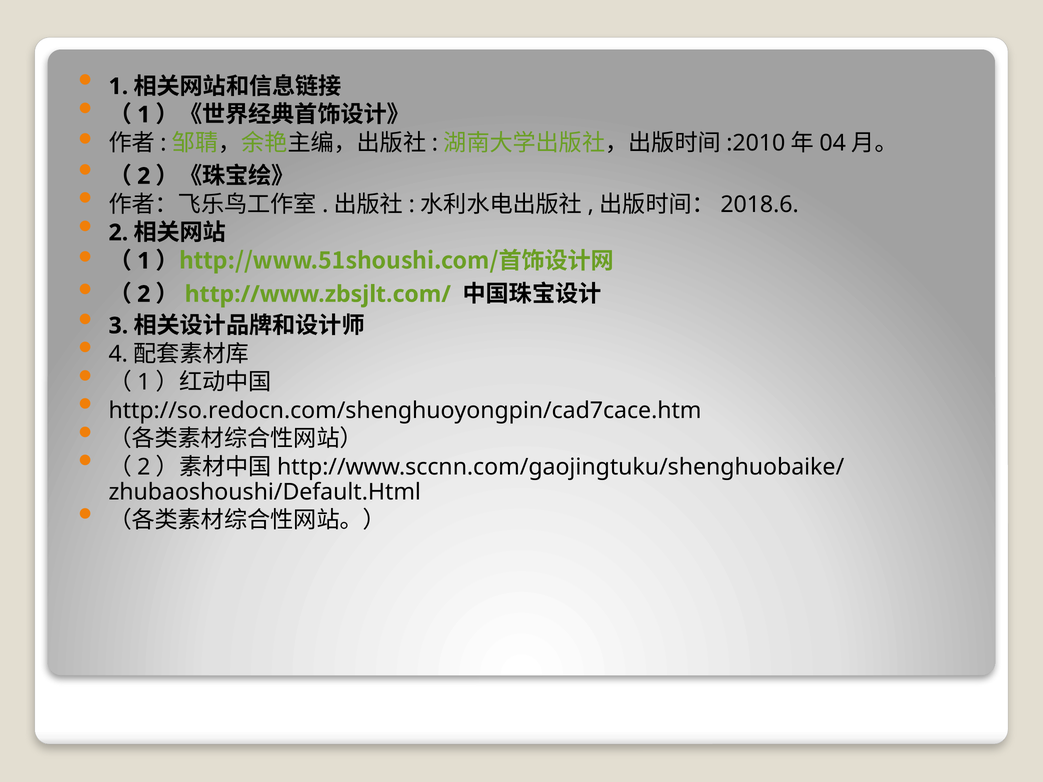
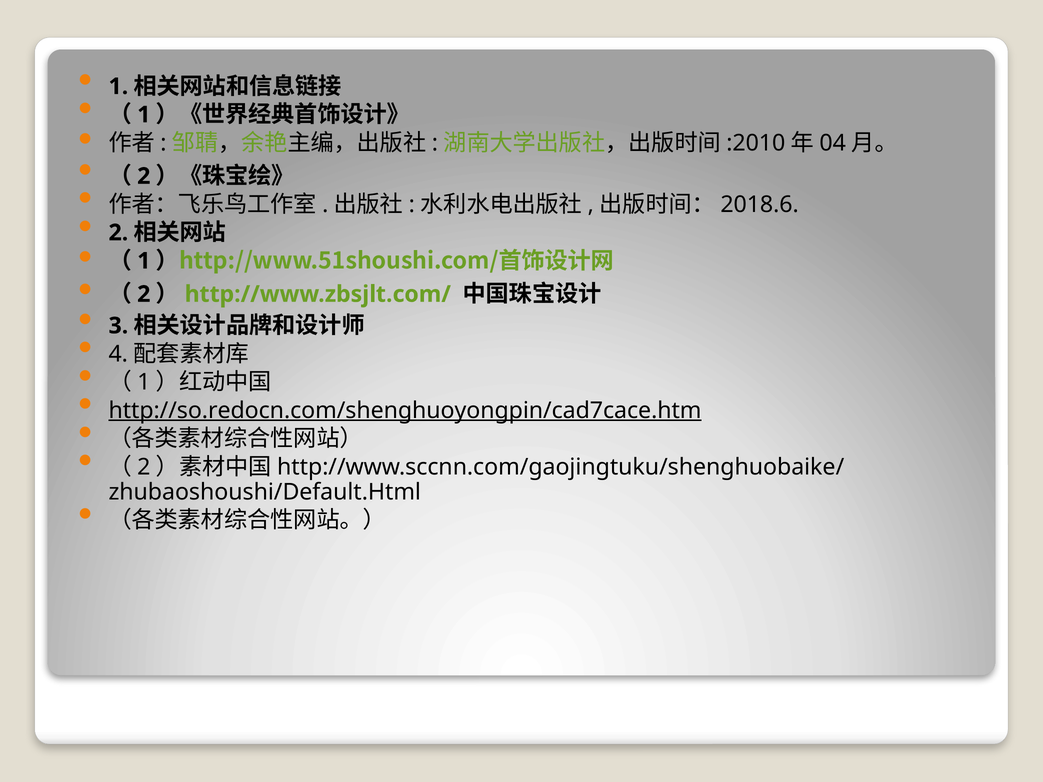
http://so.redocn.com/shenghuoyongpin/cad7cace.htm underline: none -> present
